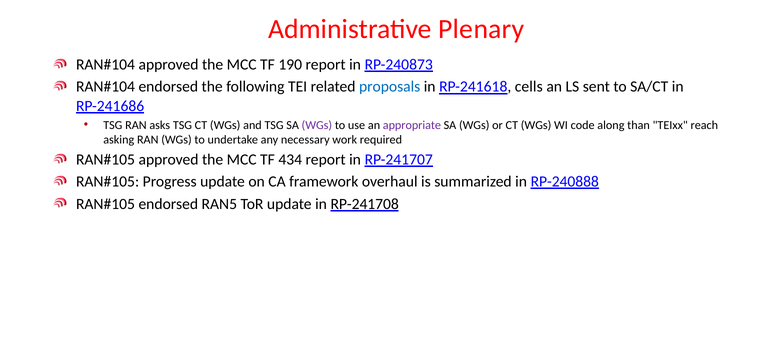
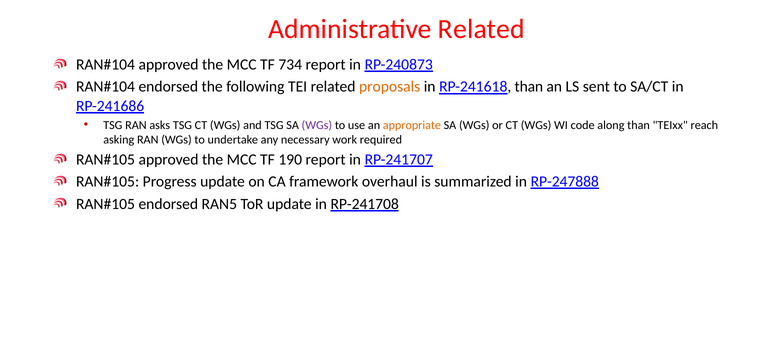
Administrative Plenary: Plenary -> Related
190: 190 -> 734
proposals colour: blue -> orange
RP-241618 cells: cells -> than
appropriate colour: purple -> orange
434: 434 -> 190
RP-240888: RP-240888 -> RP-247888
